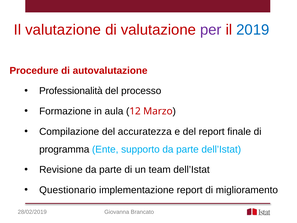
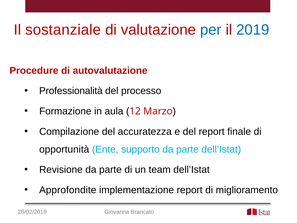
Il valutazione: valutazione -> sostanziale
per colour: purple -> blue
programma: programma -> opportunità
Questionario: Questionario -> Approfondite
